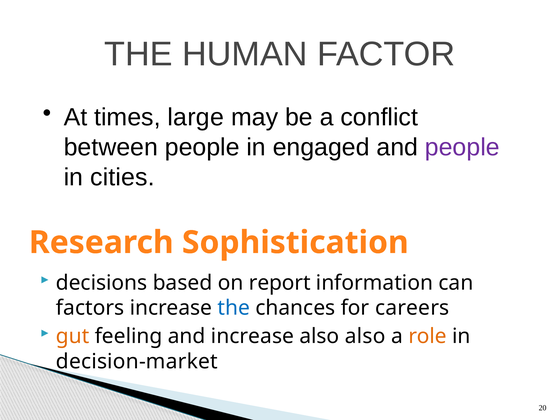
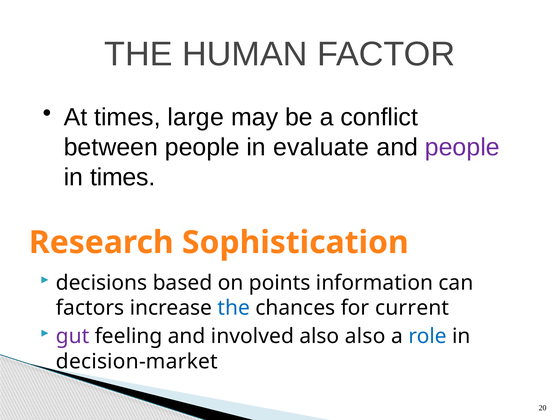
engaged: engaged -> evaluate
in cities: cities -> times
report: report -> points
careers: careers -> current
gut colour: orange -> purple
and increase: increase -> involved
role colour: orange -> blue
